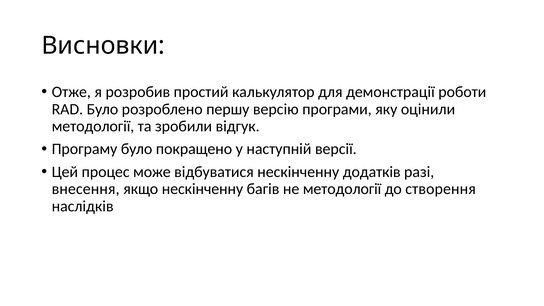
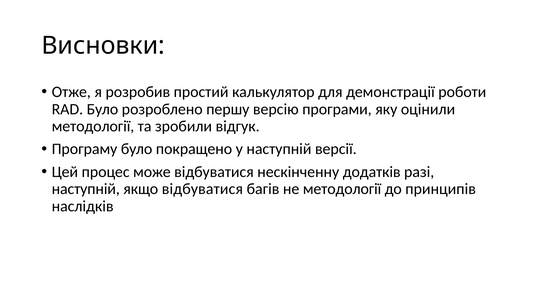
внесення at (86, 189): внесення -> наступній
якщо нескінченну: нескінченну -> відбуватися
створення: створення -> принципів
